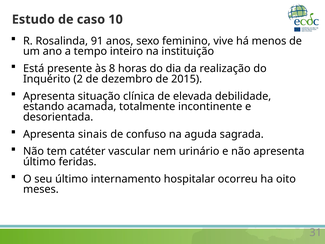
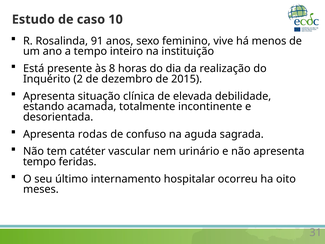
sinais: sinais -> rodas
último at (39, 162): último -> tempo
